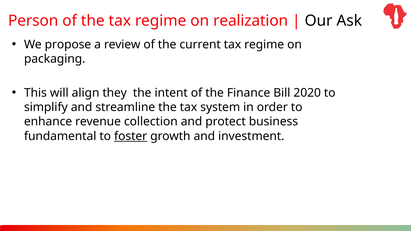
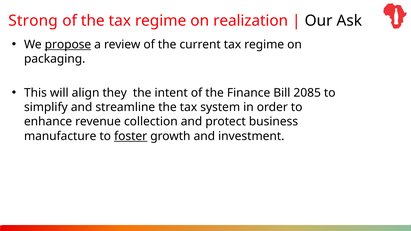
Person: Person -> Strong
propose underline: none -> present
2020: 2020 -> 2085
fundamental: fundamental -> manufacture
